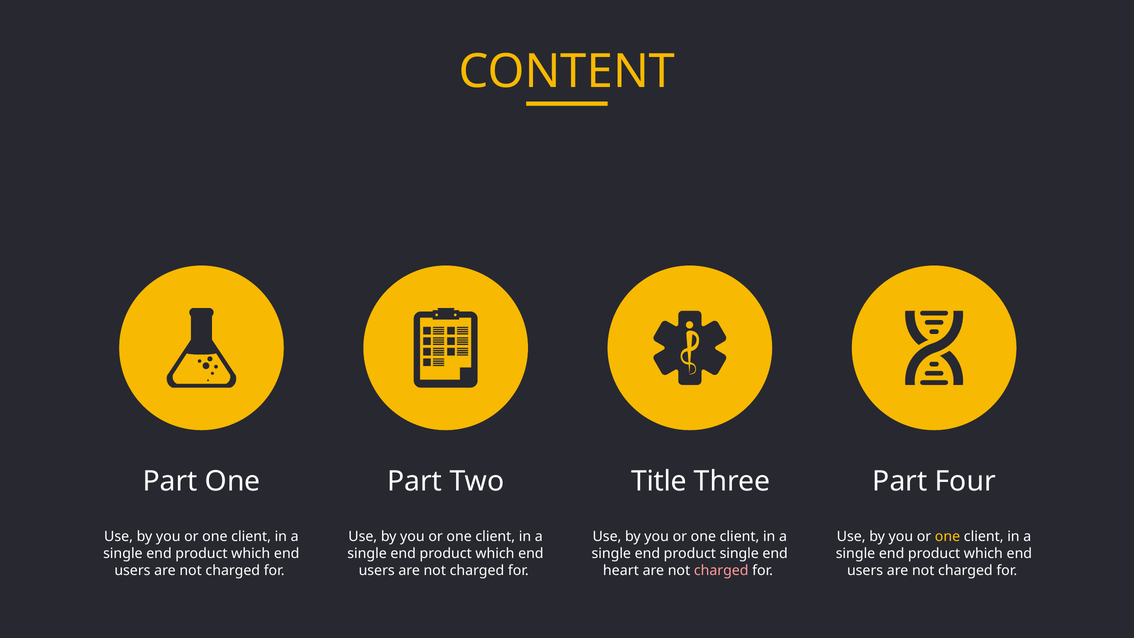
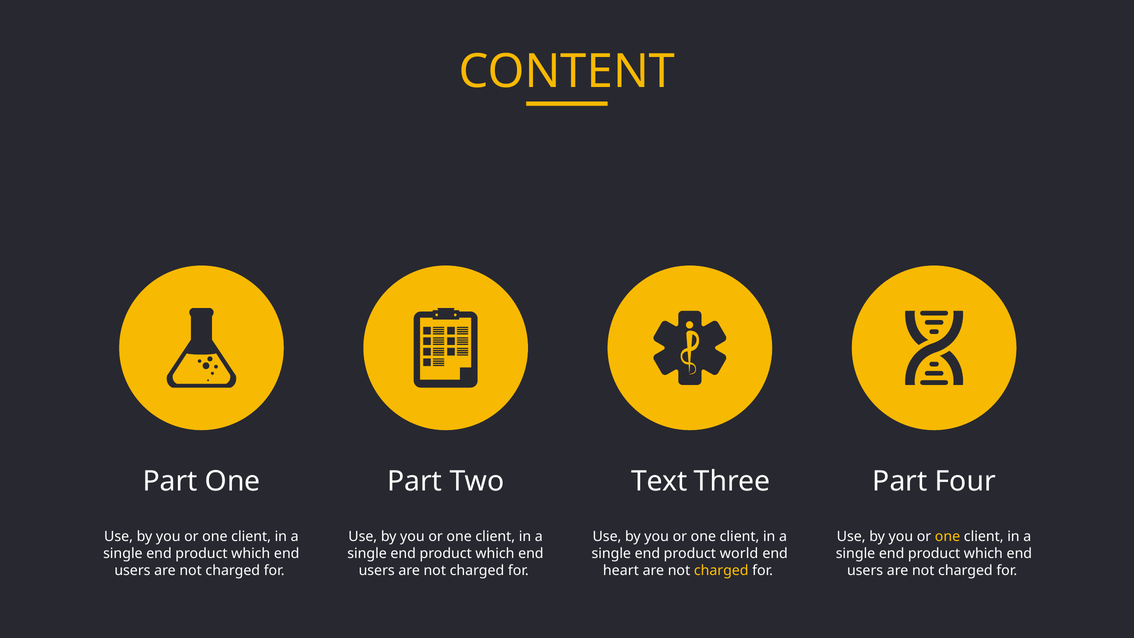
Title: Title -> Text
product single: single -> world
charged at (721, 570) colour: pink -> yellow
